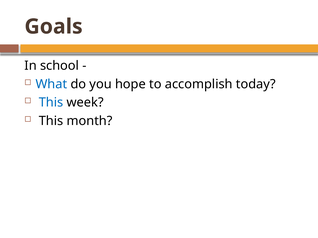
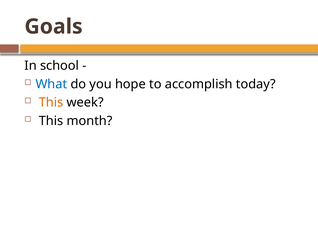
This at (51, 103) colour: blue -> orange
